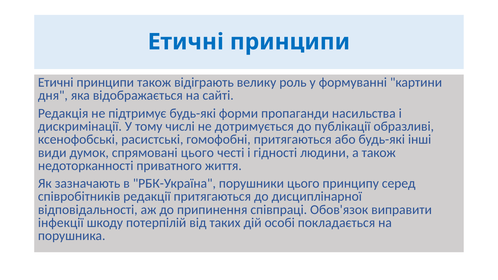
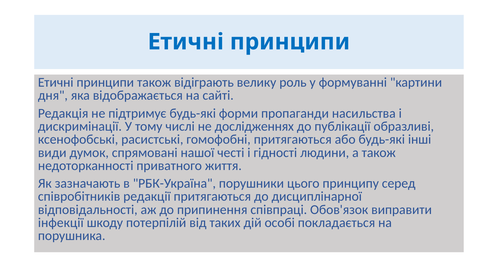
дотримується: дотримується -> дослідженнях
спрямовані цього: цього -> нашої
